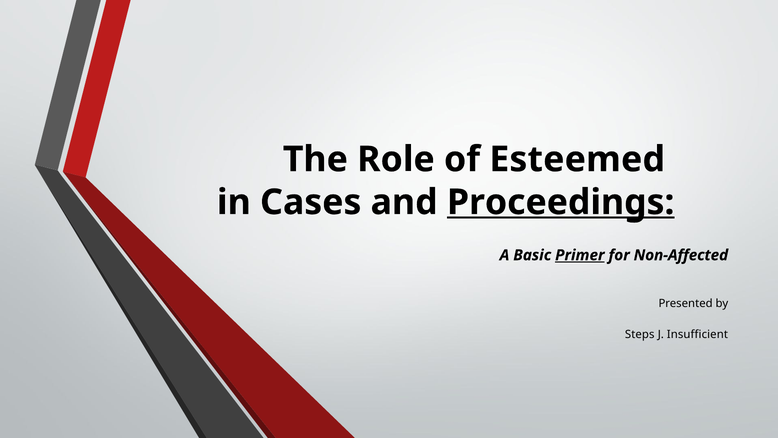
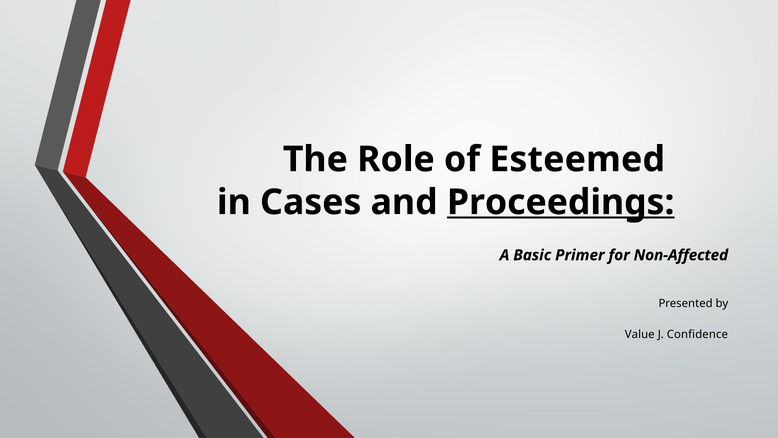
Primer underline: present -> none
Steps: Steps -> Value
Insufficient: Insufficient -> Confidence
